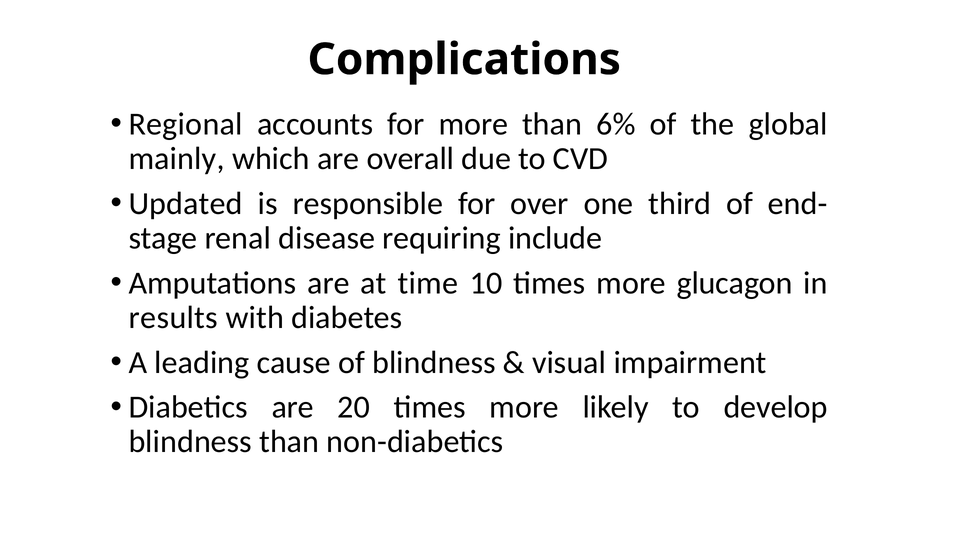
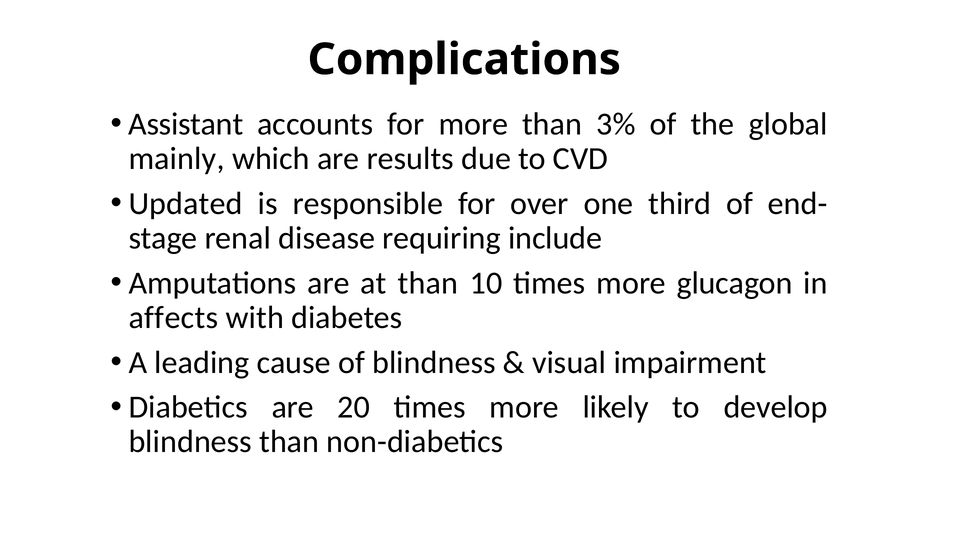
Regional: Regional -> Assistant
6%: 6% -> 3%
overall: overall -> results
at time: time -> than
results: results -> affects
